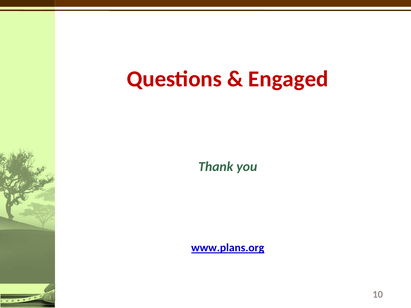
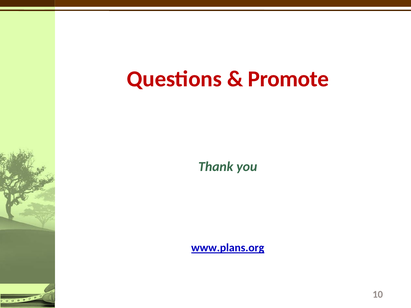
Engaged: Engaged -> Promote
